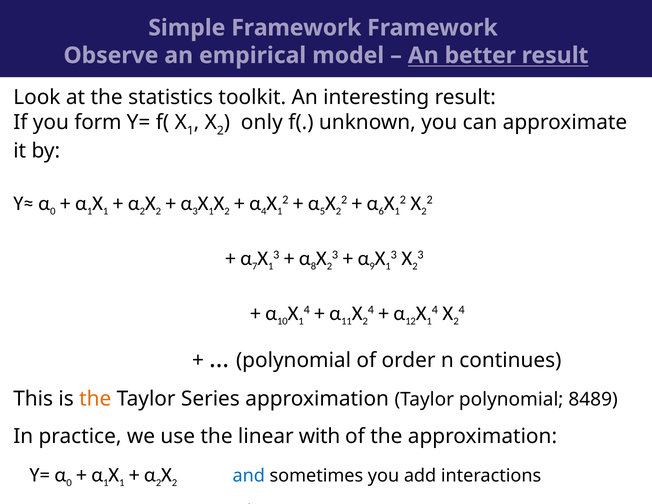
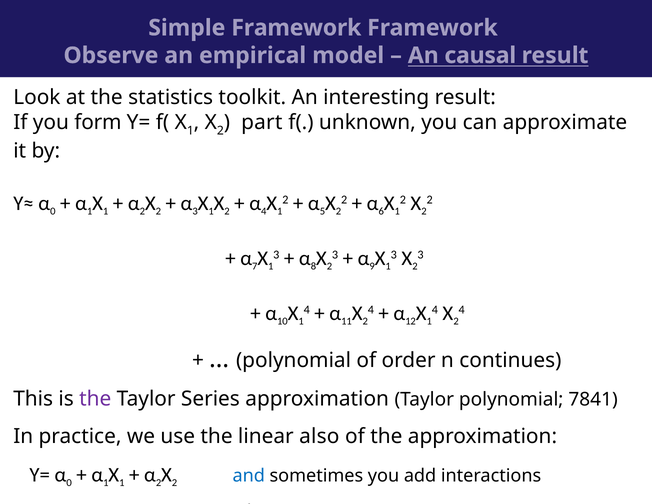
better: better -> causal
only: only -> part
the at (95, 399) colour: orange -> purple
8489: 8489 -> 7841
with: with -> also
